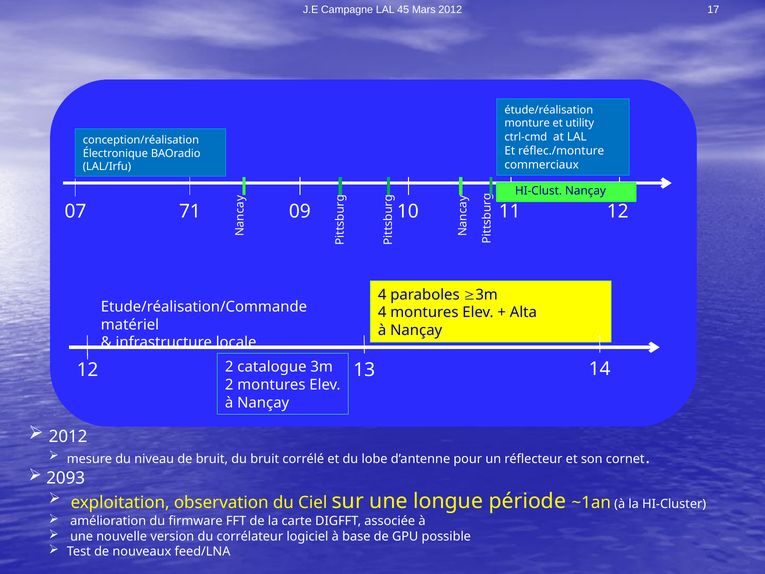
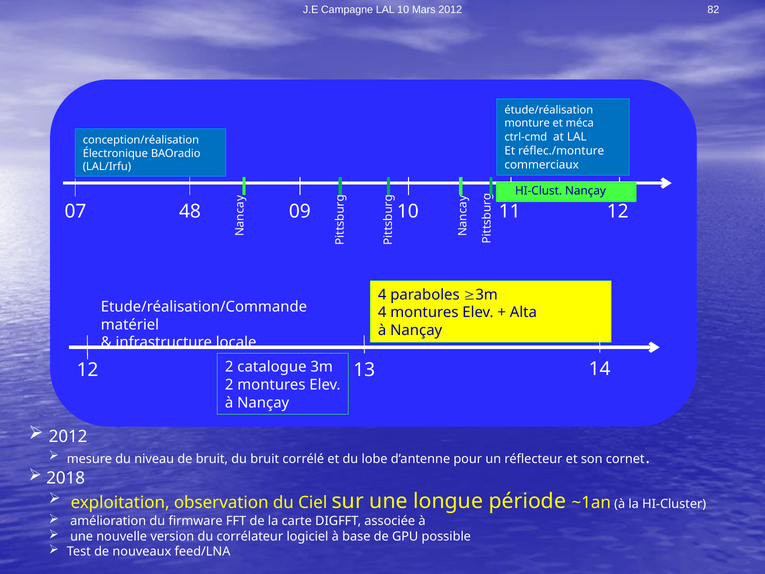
LAL 45: 45 -> 10
17: 17 -> 82
utility: utility -> méca
71: 71 -> 48
2093: 2093 -> 2018
